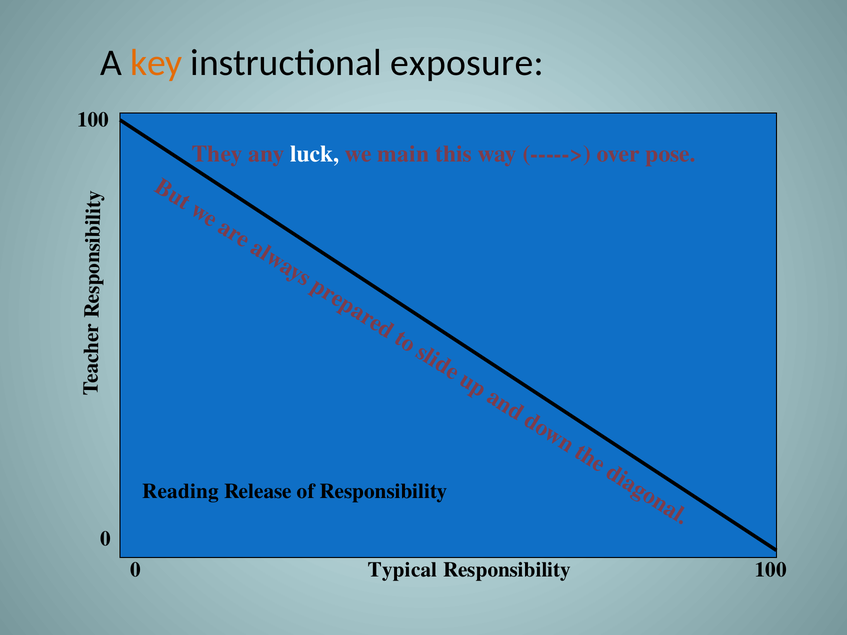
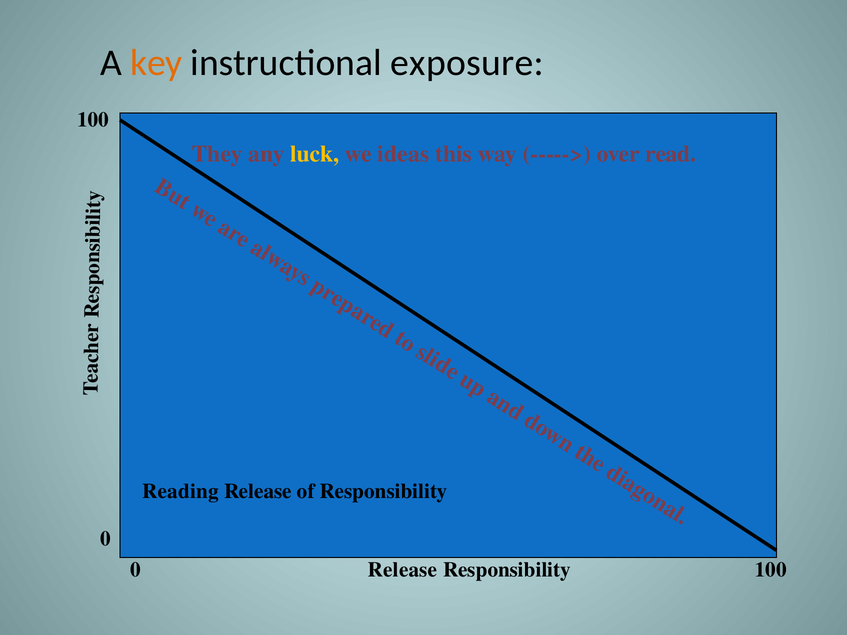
luck colour: white -> yellow
main: main -> ideas
pose: pose -> read
Typical at (403, 570): Typical -> Release
